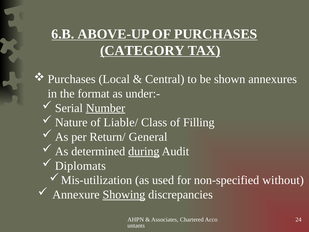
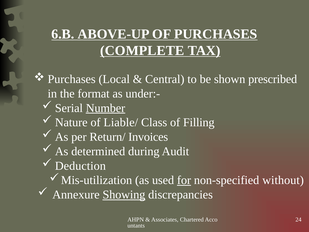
CATEGORY: CATEGORY -> COMPLETE
annexures: annexures -> prescribed
General: General -> Invoices
during underline: present -> none
Diplomats: Diplomats -> Deduction
for underline: none -> present
